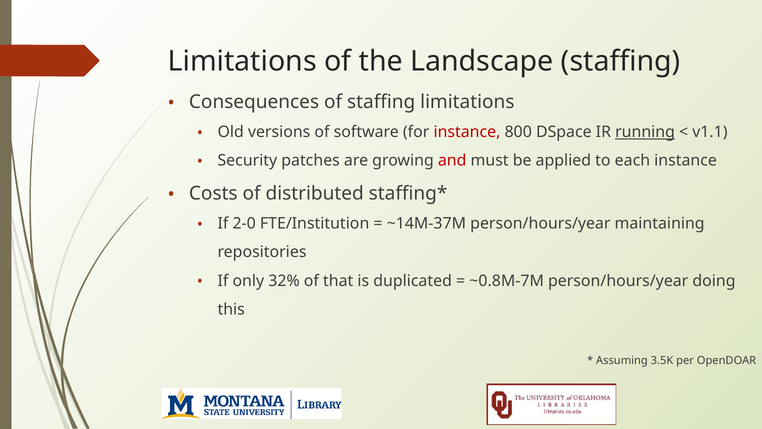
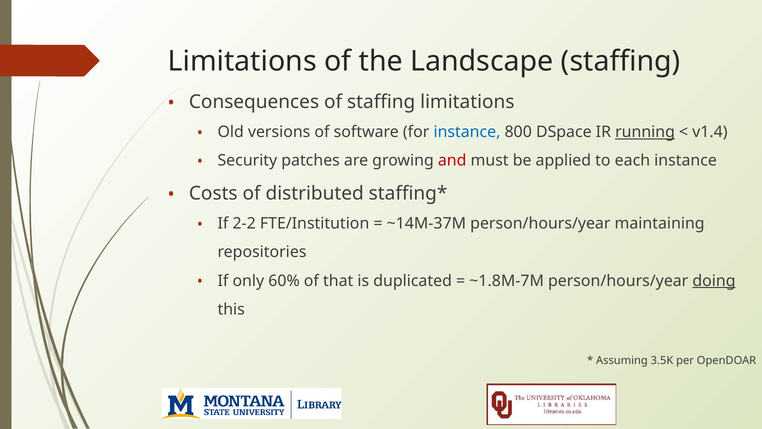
instance at (467, 132) colour: red -> blue
v1.1: v1.1 -> v1.4
2-0: 2-0 -> 2-2
32%: 32% -> 60%
~0.8M-7M: ~0.8M-7M -> ~1.8M-7M
doing underline: none -> present
